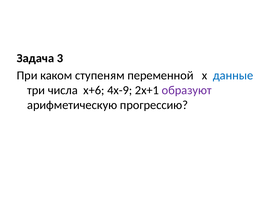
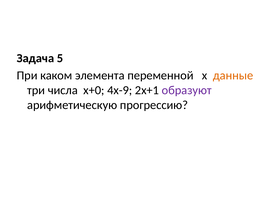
3: 3 -> 5
ступеням: ступеням -> элемента
данные colour: blue -> orange
х+6: х+6 -> х+0
